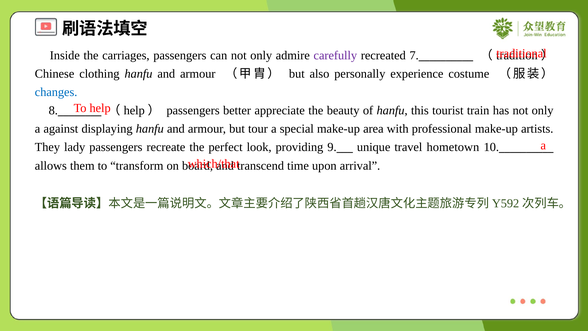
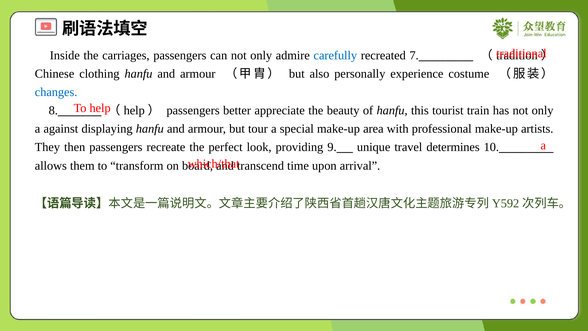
carefully colour: purple -> blue
lady: lady -> then
hometown: hometown -> determines
